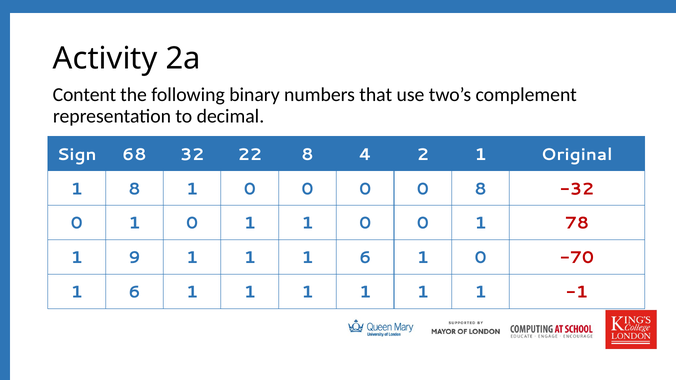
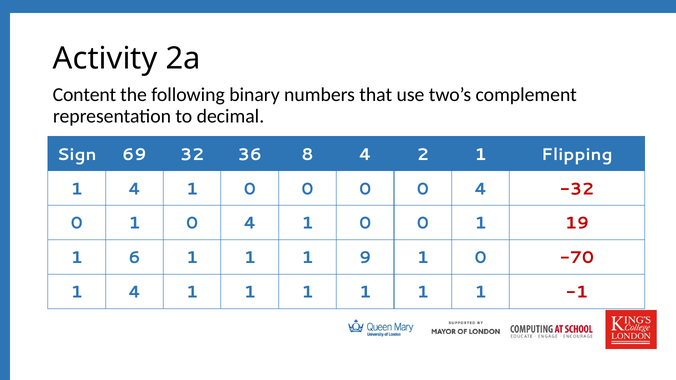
68: 68 -> 69
22: 22 -> 36
Original: Original -> Flipping
8 at (134, 189): 8 -> 4
0 0 8: 8 -> 4
1 0 1: 1 -> 4
78: 78 -> 19
9: 9 -> 6
1 1 6: 6 -> 9
6 at (134, 292): 6 -> 4
